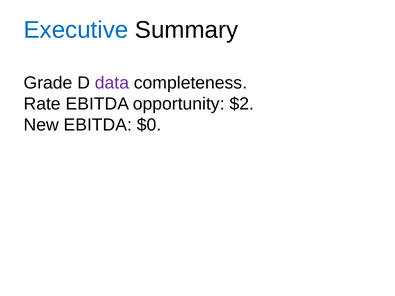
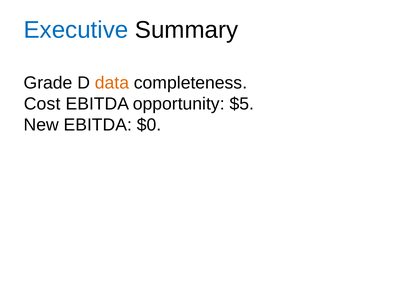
data colour: purple -> orange
Rate: Rate -> Cost
$2: $2 -> $5
